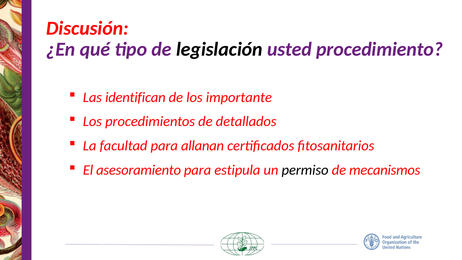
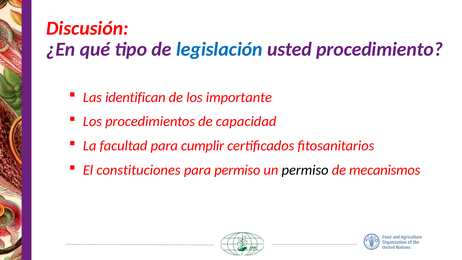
legislación colour: black -> blue
detallados: detallados -> capacidad
allanan: allanan -> cumplir
asesoramiento: asesoramiento -> constituciones
para estipula: estipula -> permiso
